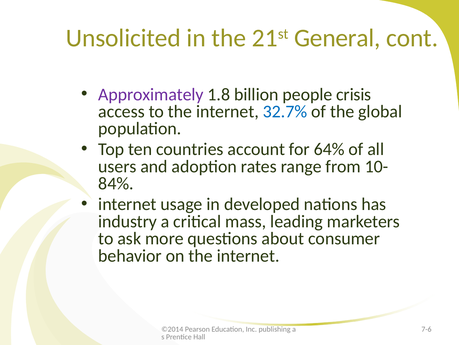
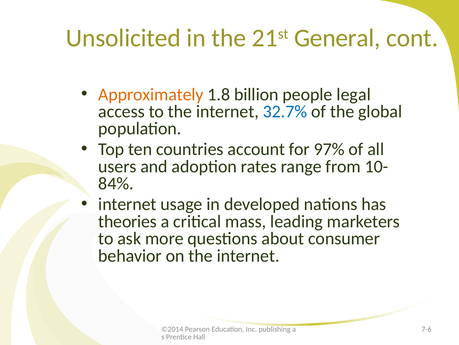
Approximately colour: purple -> orange
crisis: crisis -> legal
64%: 64% -> 97%
industry: industry -> theories
